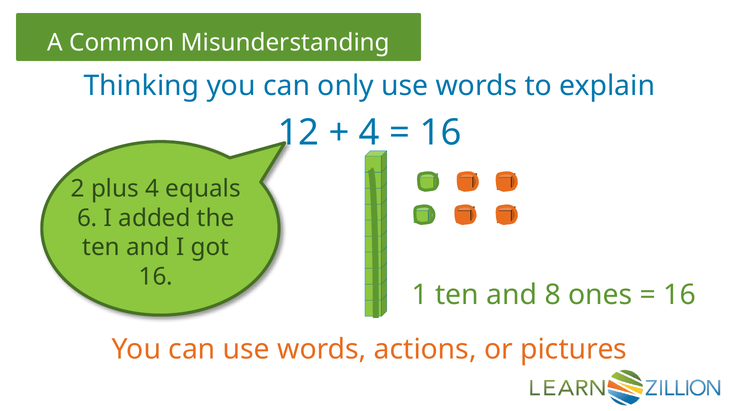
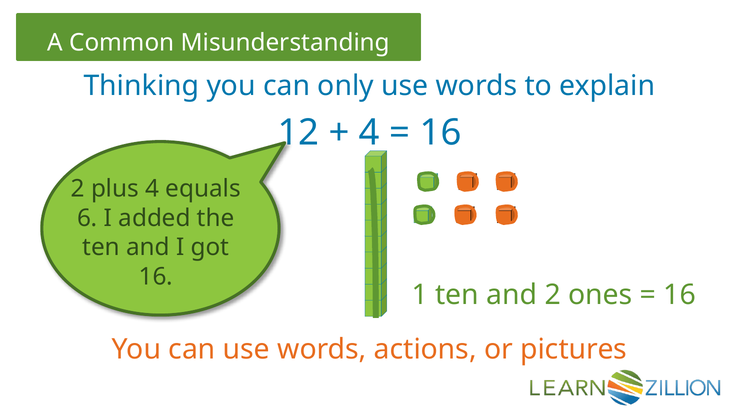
and 8: 8 -> 2
